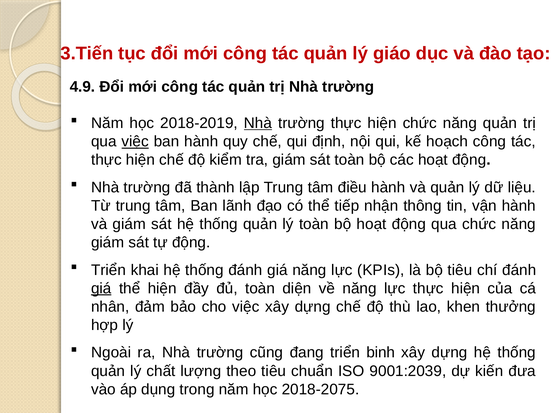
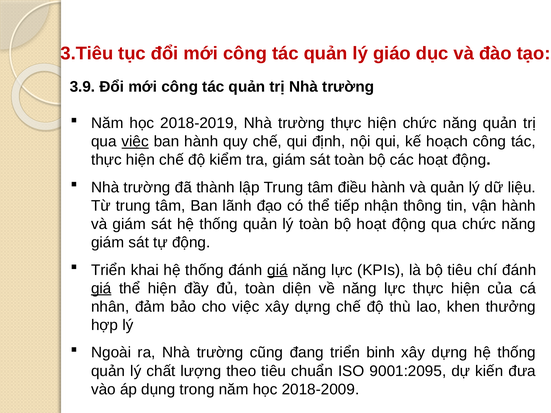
3.Tiến: 3.Tiến -> 3.Tiêu
4.9: 4.9 -> 3.9
Nhà at (258, 123) underline: present -> none
giá at (277, 270) underline: none -> present
9001:2039: 9001:2039 -> 9001:2095
2018-2075: 2018-2075 -> 2018-2009
